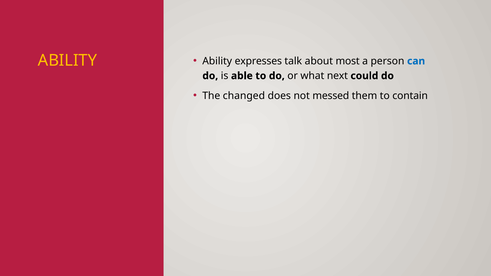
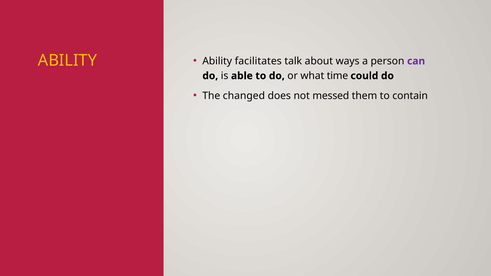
expresses: expresses -> facilitates
most: most -> ways
can colour: blue -> purple
next: next -> time
